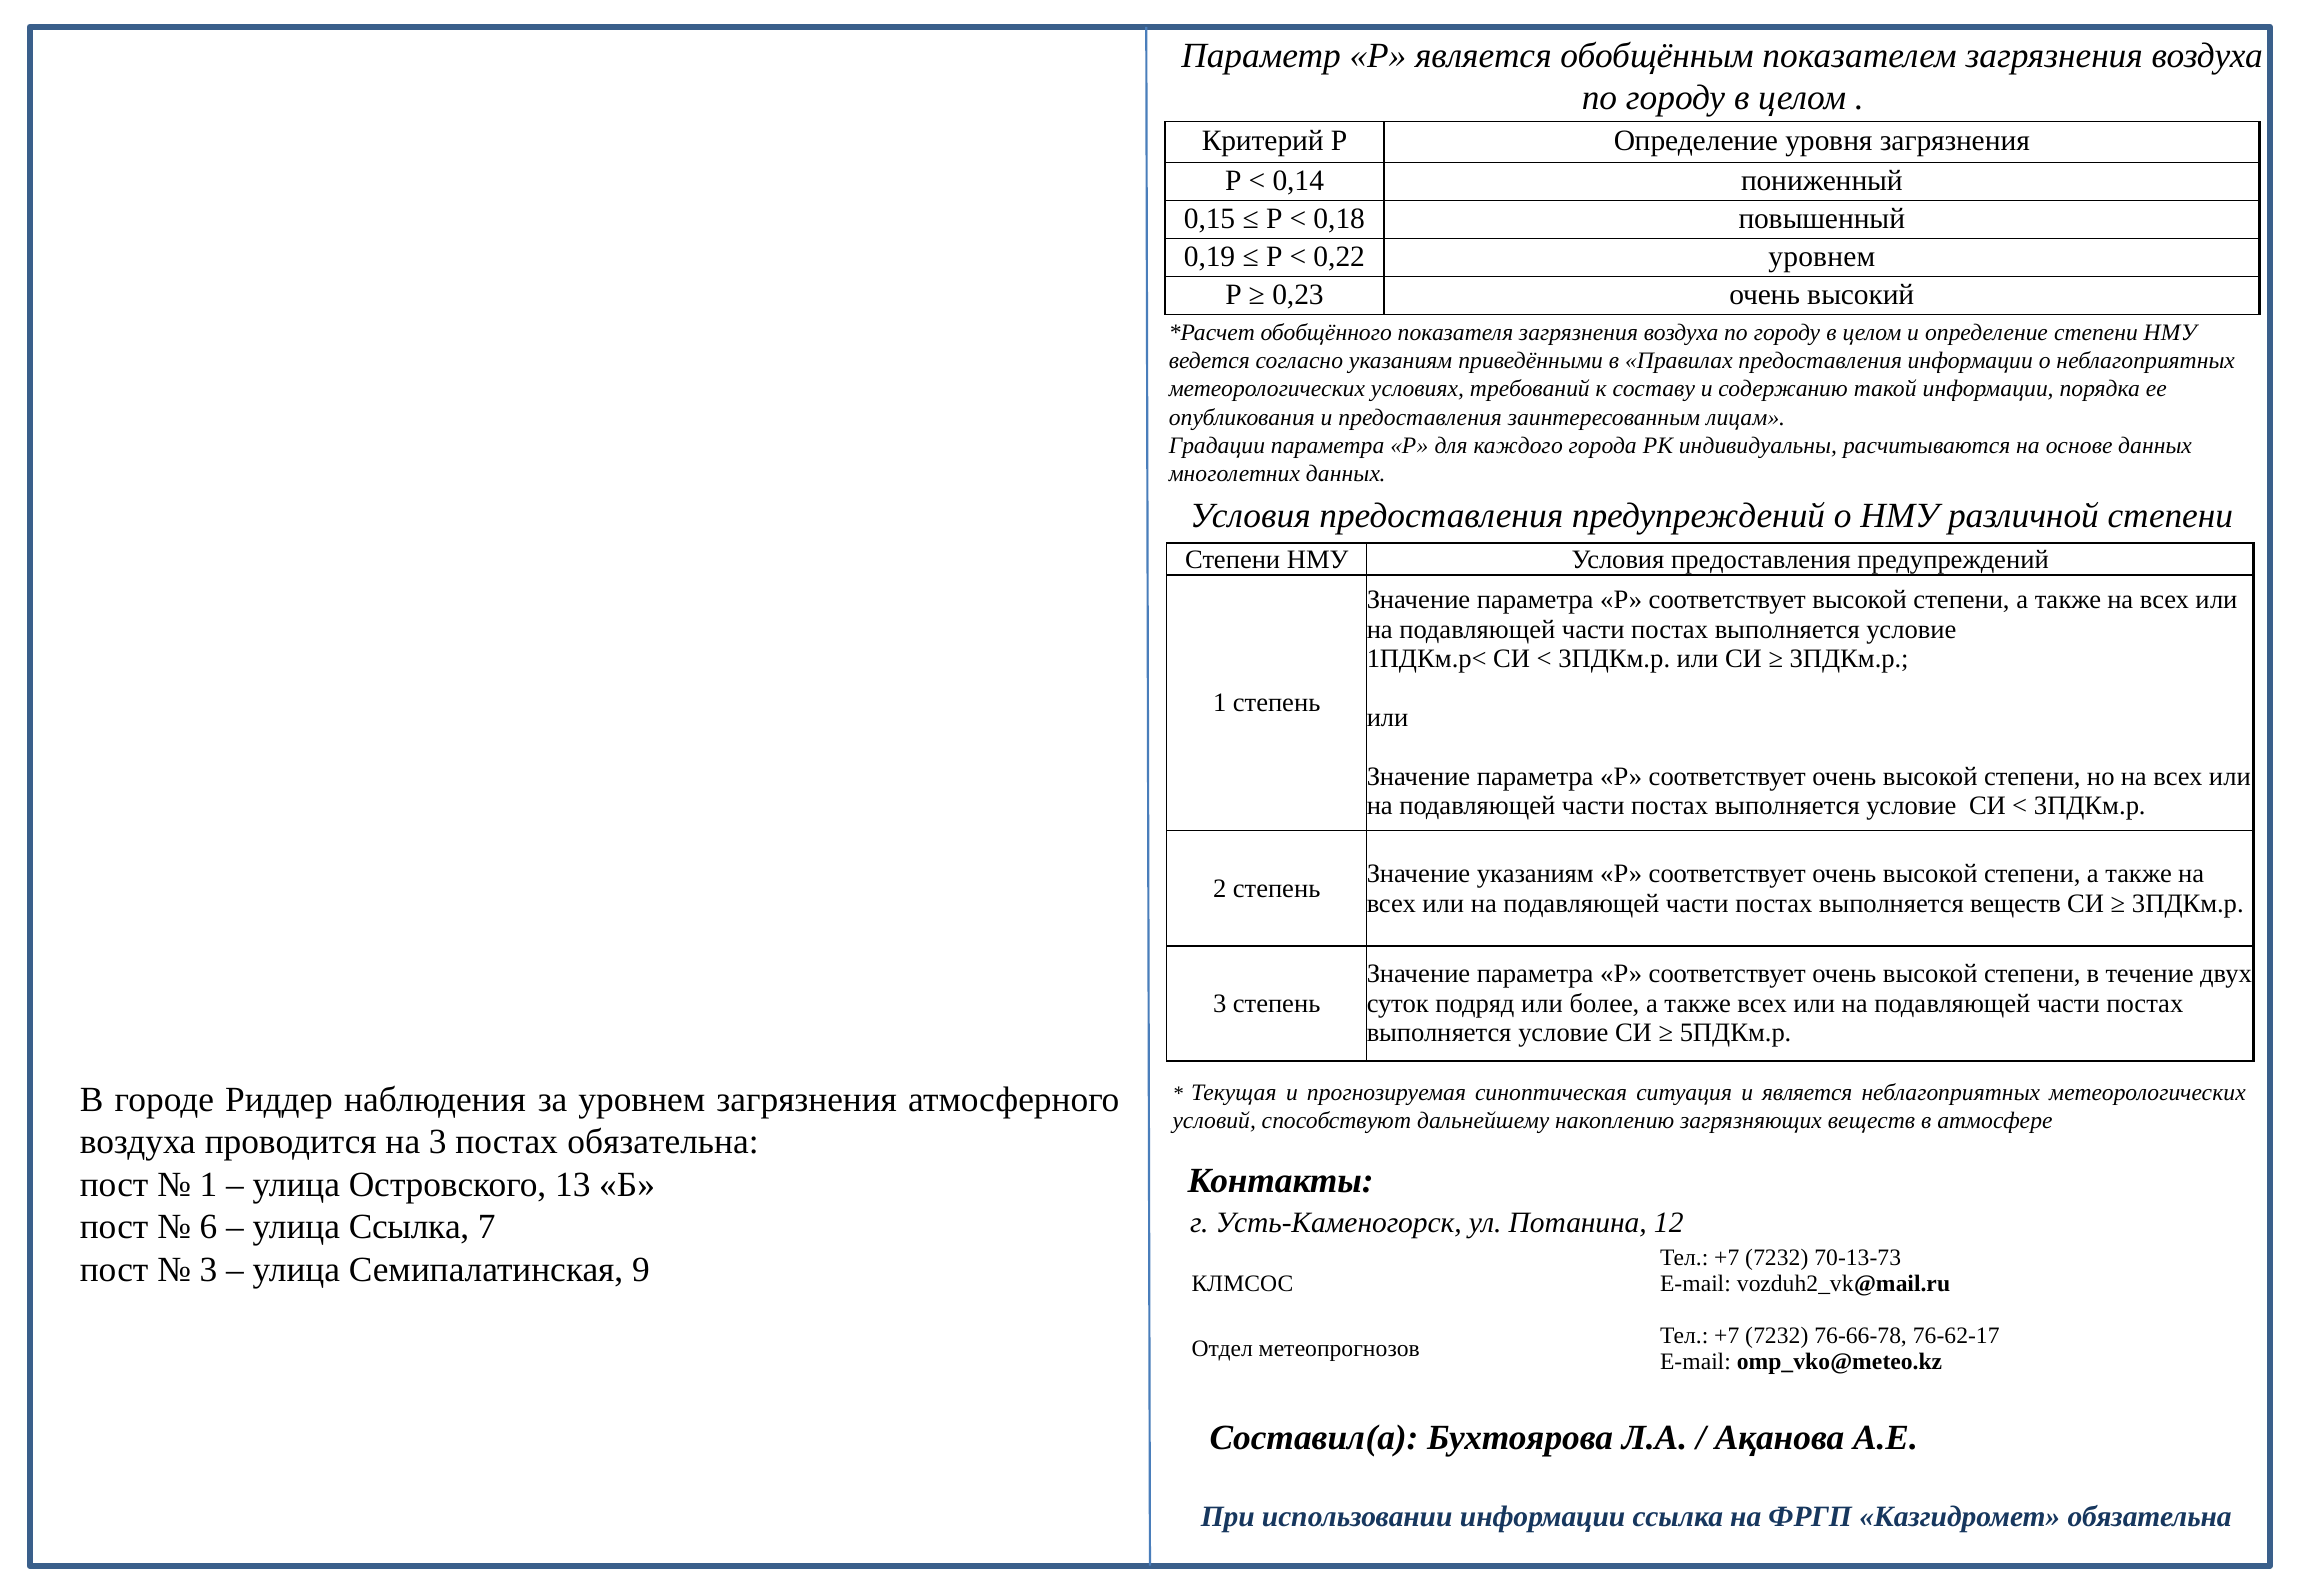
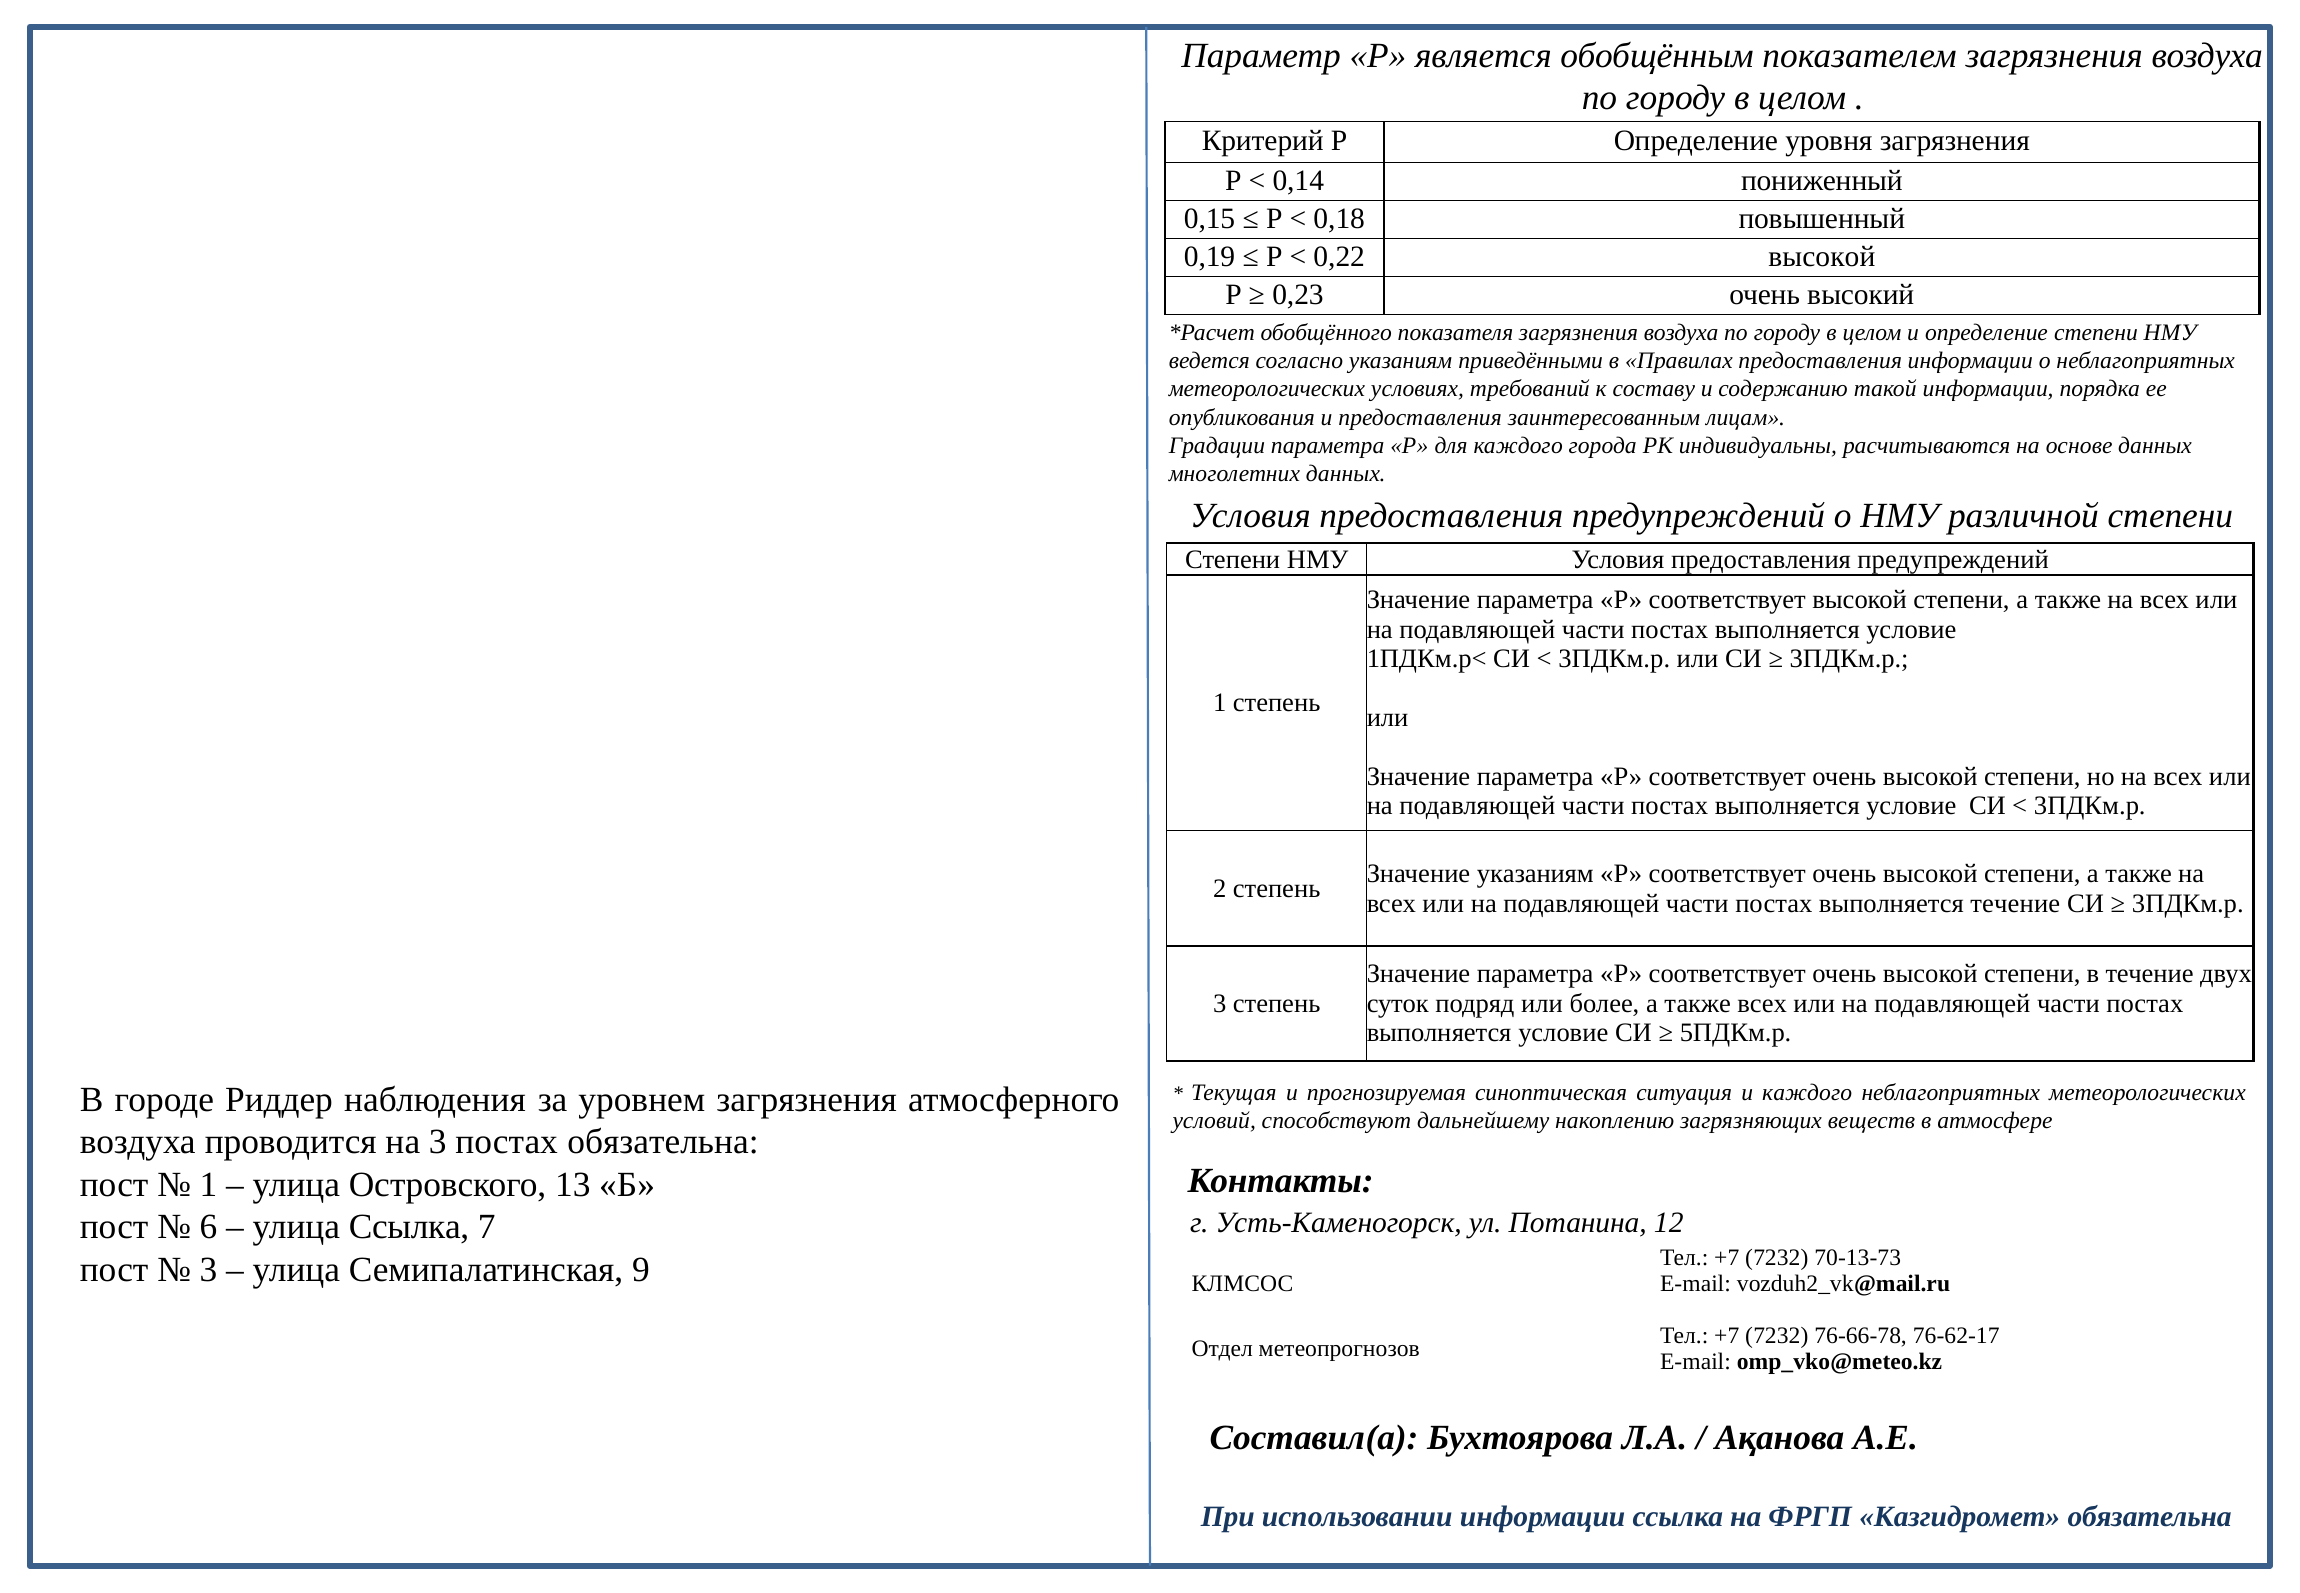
0,22 уровнем: уровнем -> высокой
выполняется веществ: веществ -> течение
и является: является -> каждого
